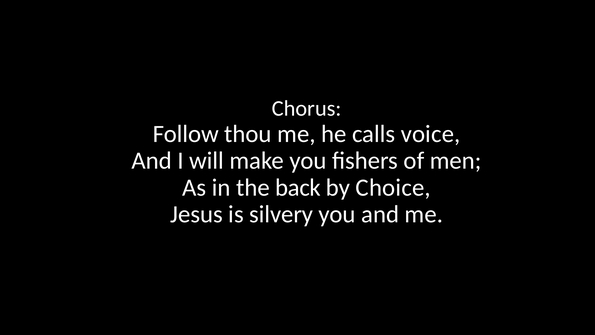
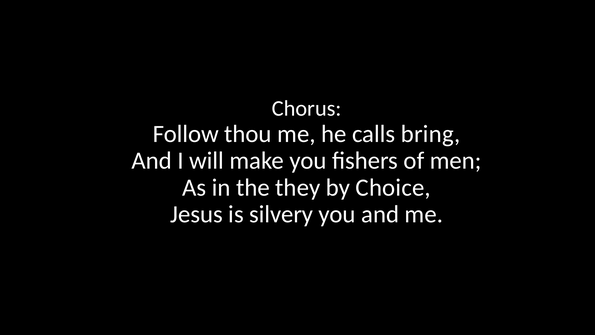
voice: voice -> bring
back: back -> they
